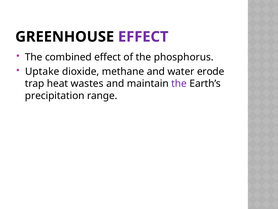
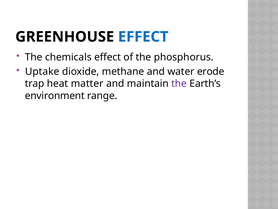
EFFECT at (143, 37) colour: purple -> blue
combined: combined -> chemicals
wastes: wastes -> matter
precipitation: precipitation -> environment
